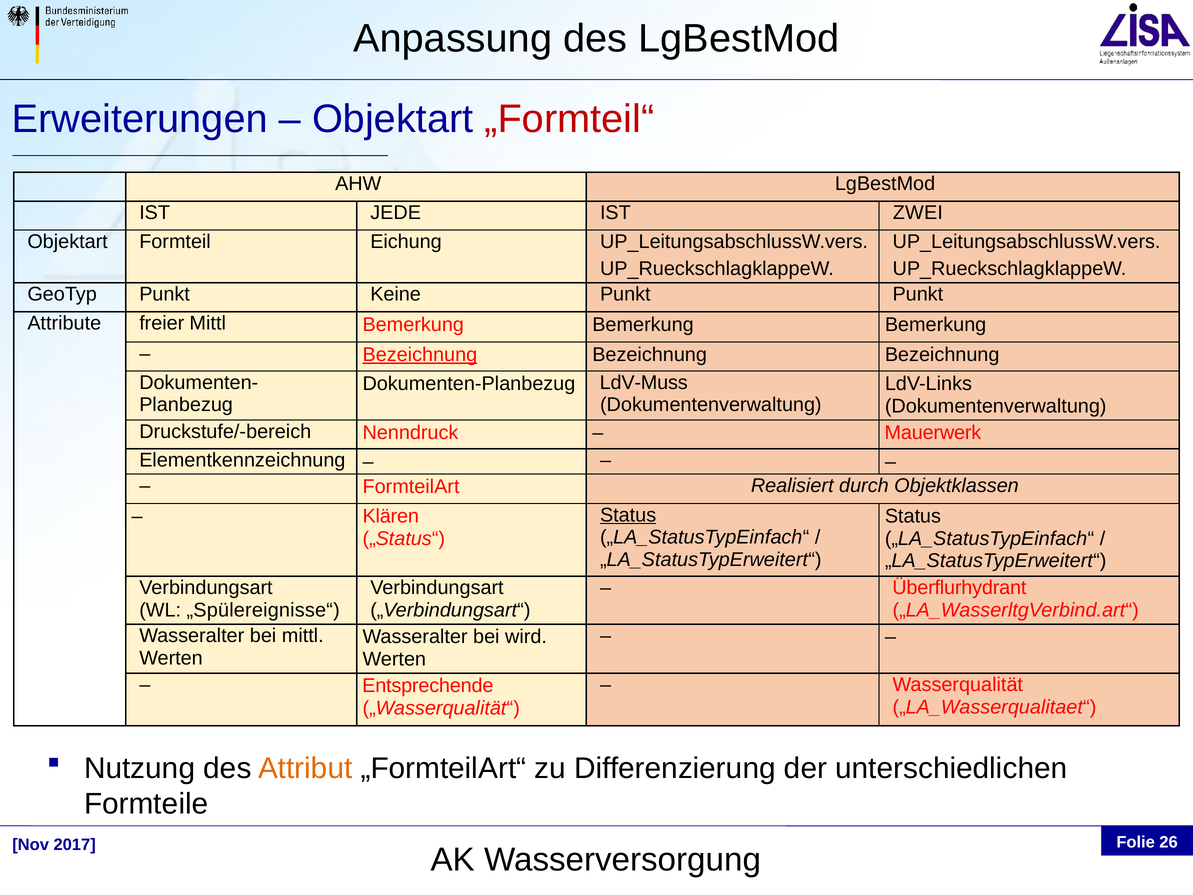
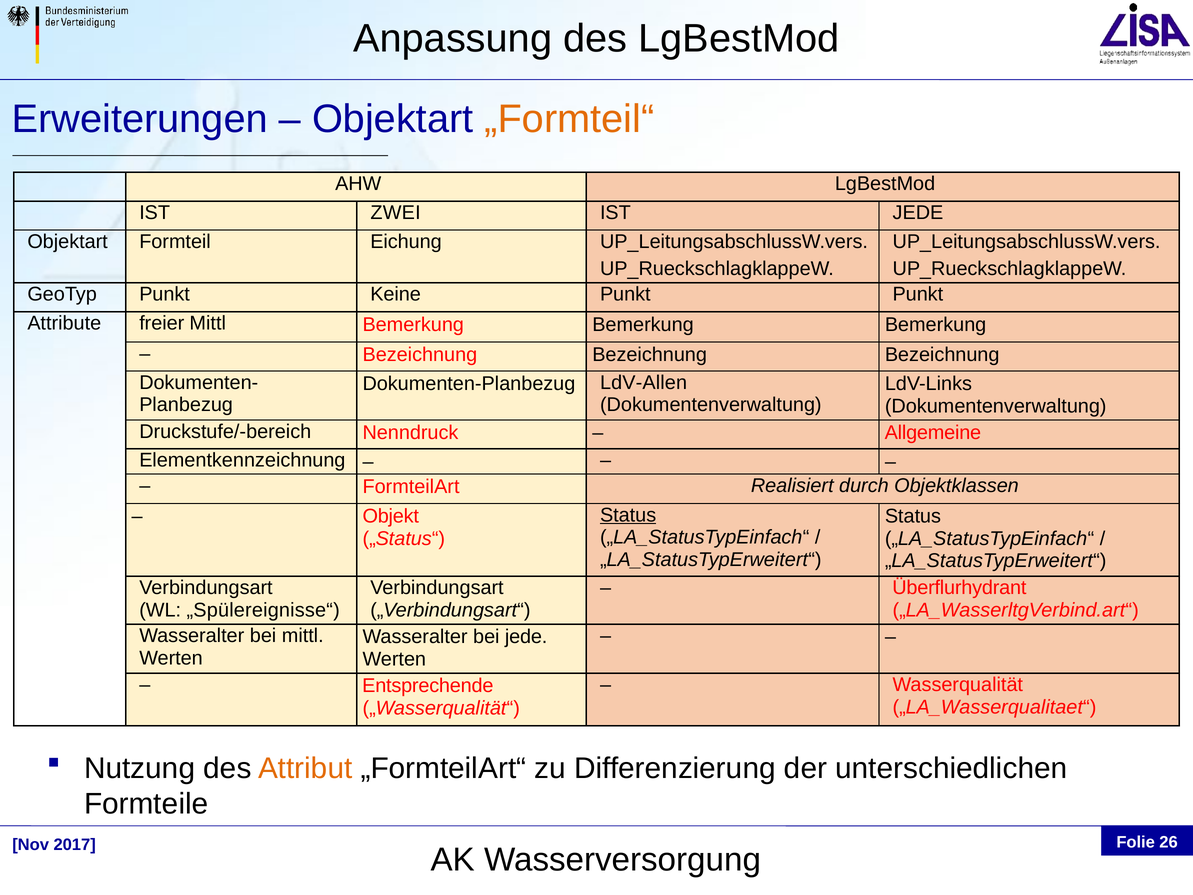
„Formteil“ colour: red -> orange
JEDE: JEDE -> ZWEI
IST ZWEI: ZWEI -> JEDE
Bezeichnung at (420, 355) underline: present -> none
LdV-Muss: LdV-Muss -> LdV-Allen
Mauerwerk: Mauerwerk -> Allgemeine
Klären: Klären -> Objekt
bei wird: wird -> jede
